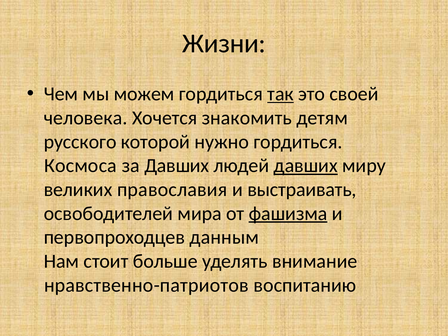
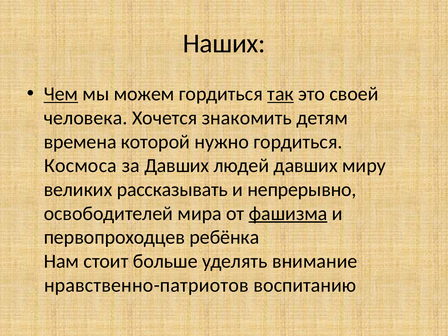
Жизни: Жизни -> Наших
Чем underline: none -> present
русского: русского -> времена
давших at (306, 166) underline: present -> none
православия: православия -> рассказывать
выстраивать: выстраивать -> непрерывно
данным: данным -> ребёнка
